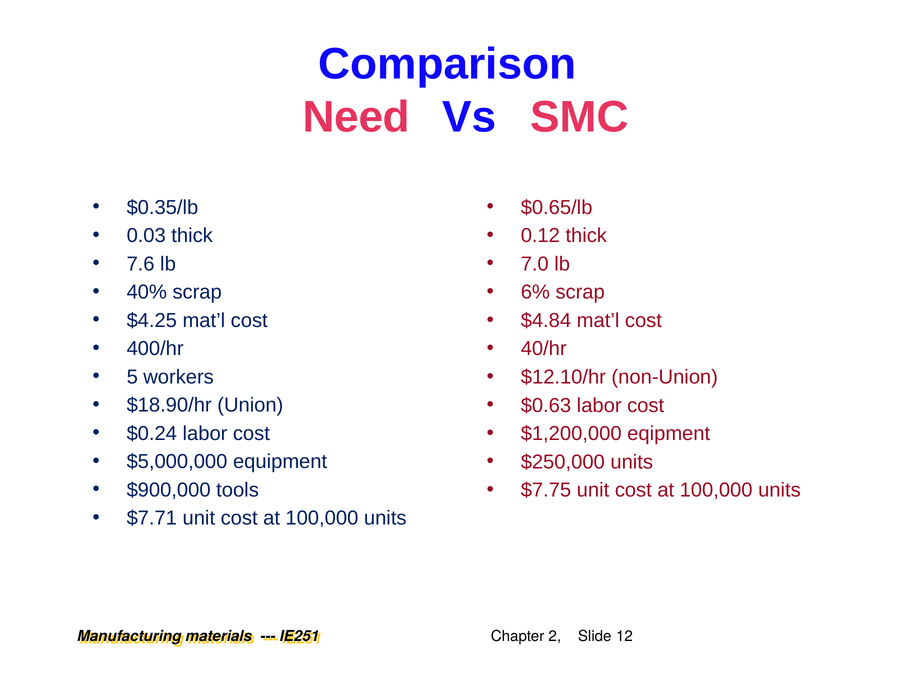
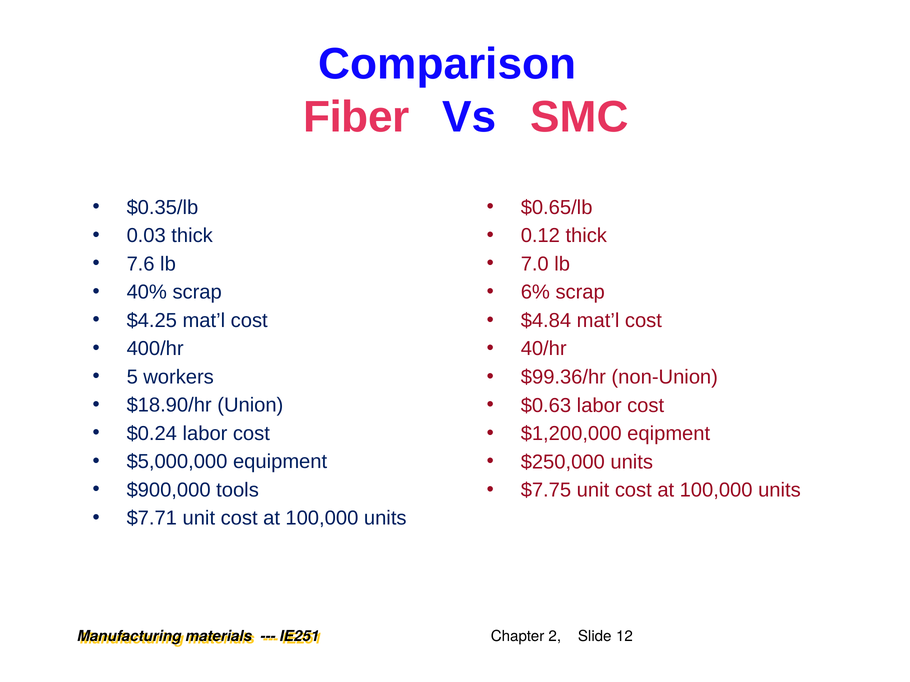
Need: Need -> Fiber
$12.10/hr: $12.10/hr -> $99.36/hr
